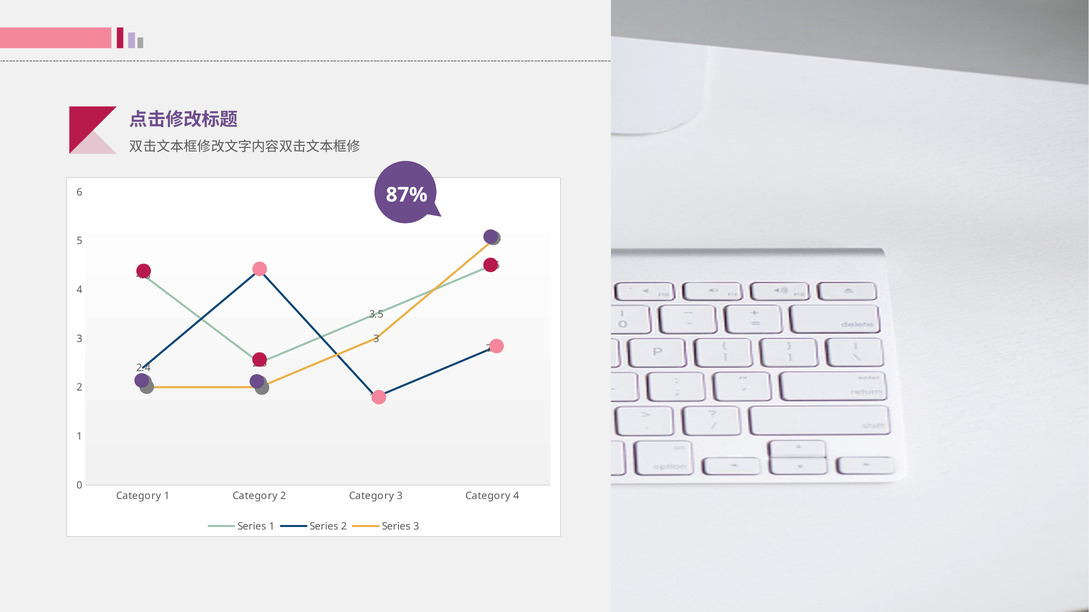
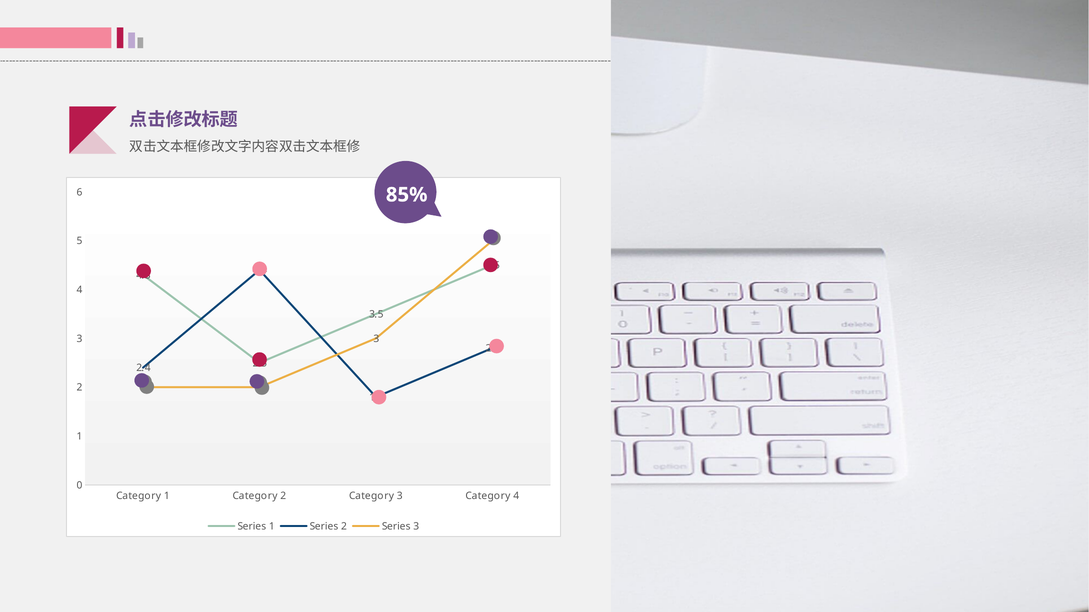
87%: 87% -> 85%
